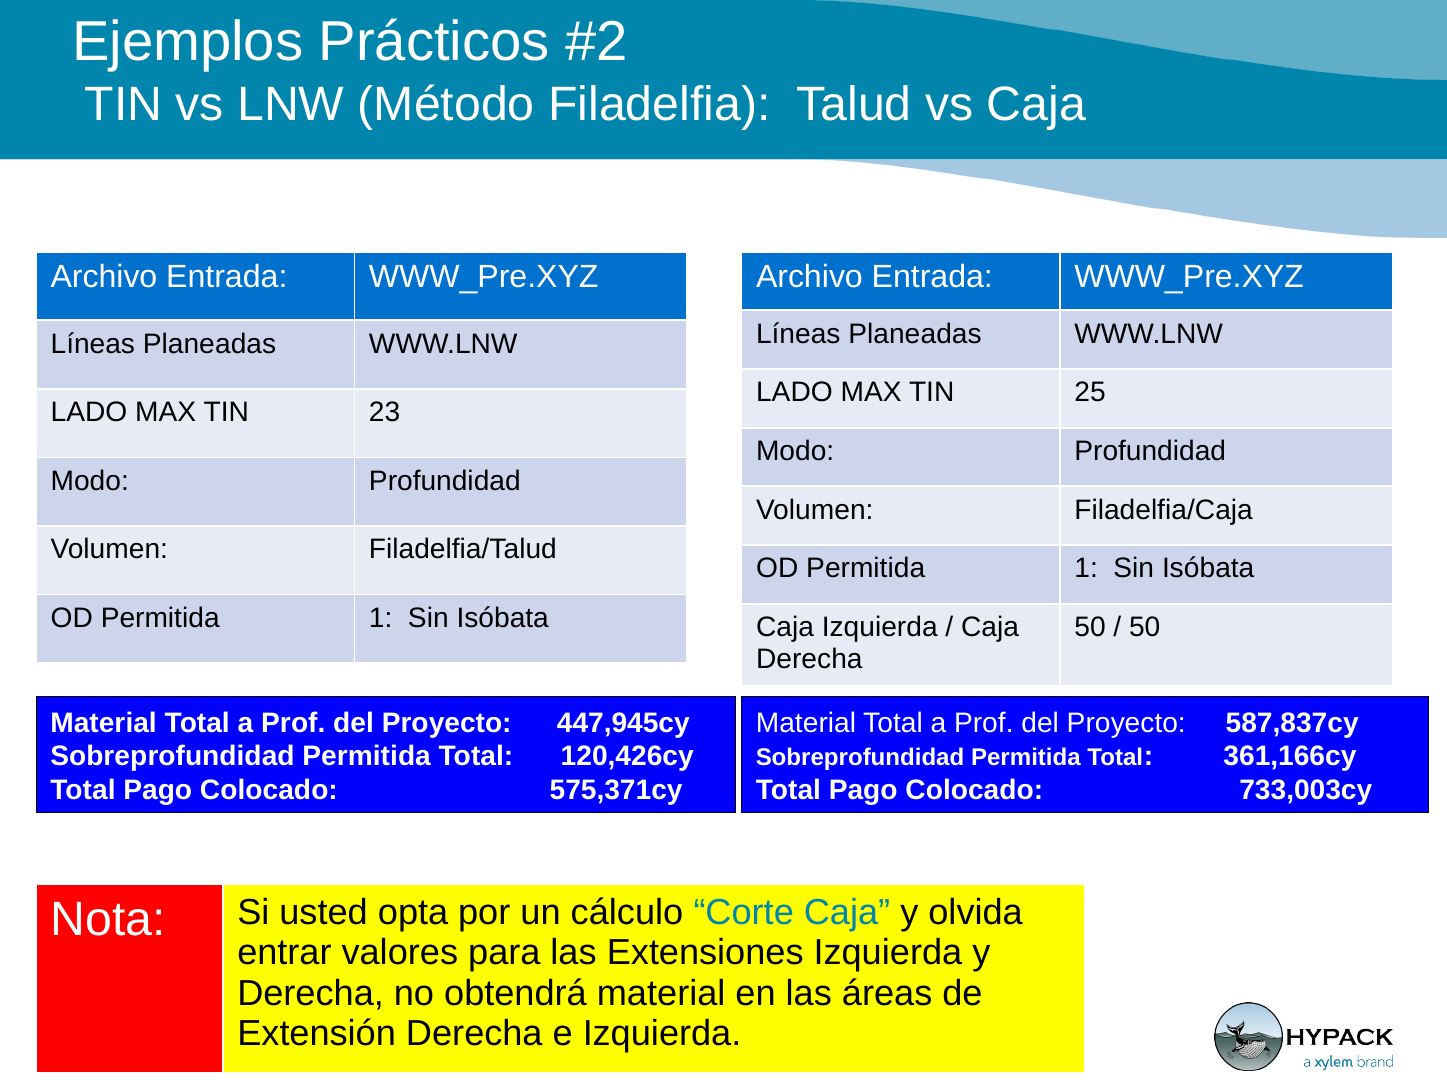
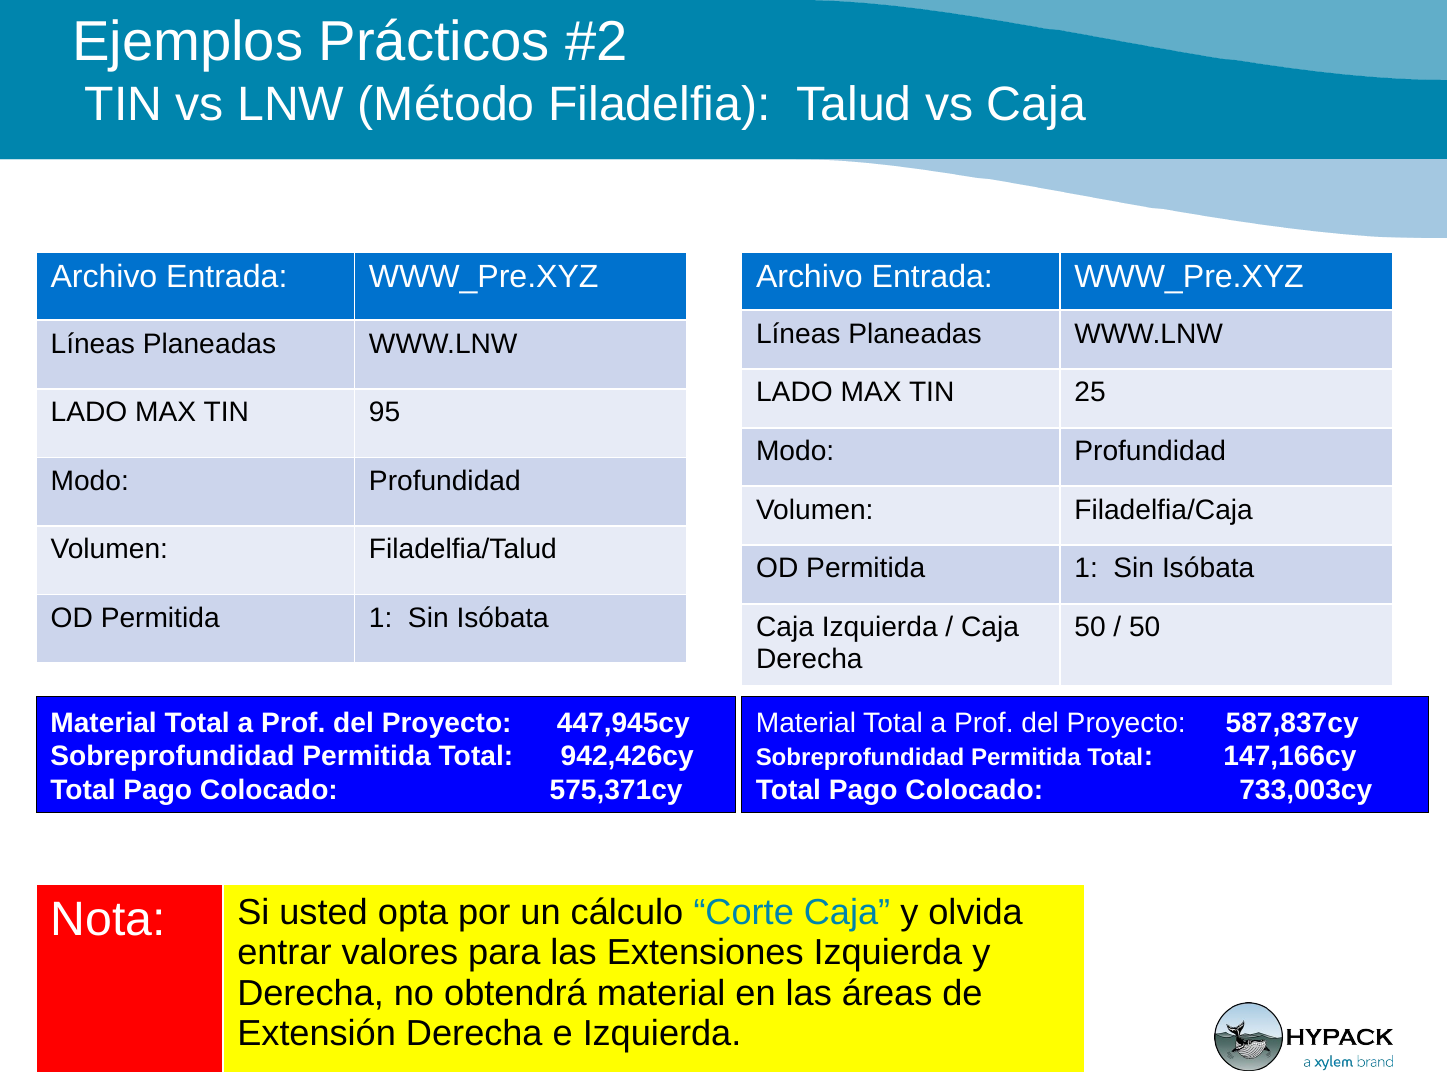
23: 23 -> 95
120,426cy: 120,426cy -> 942,426cy
361,166cy: 361,166cy -> 147,166cy
